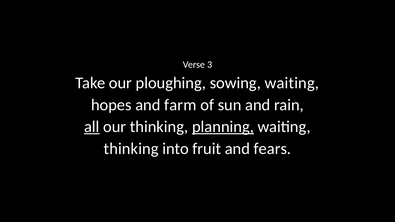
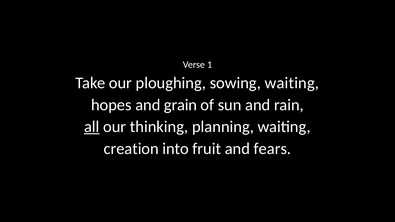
3: 3 -> 1
farm: farm -> grain
planning underline: present -> none
thinking at (131, 149): thinking -> creation
